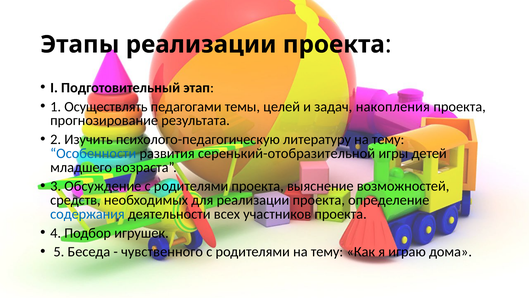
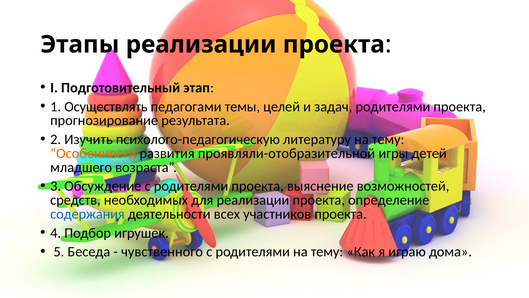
задач накопления: накопления -> родителями
Особенности colour: blue -> orange
серенький-отобразительной: серенький-отобразительной -> проявляли-отобразительной
